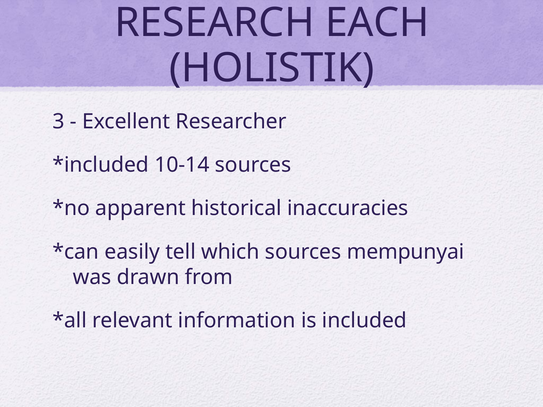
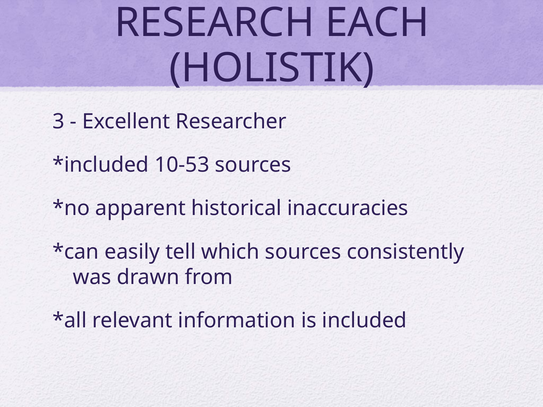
10-14: 10-14 -> 10-53
mempunyai: mempunyai -> consistently
